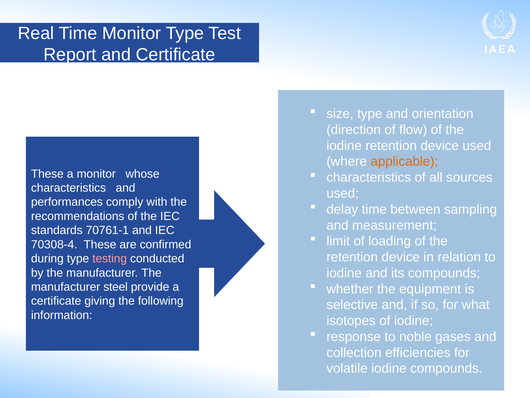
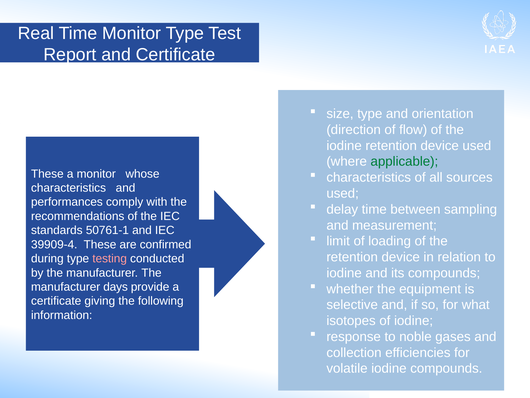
applicable colour: orange -> green
70761-1: 70761-1 -> 50761-1
70308-4: 70308-4 -> 39909-4
steel: steel -> days
